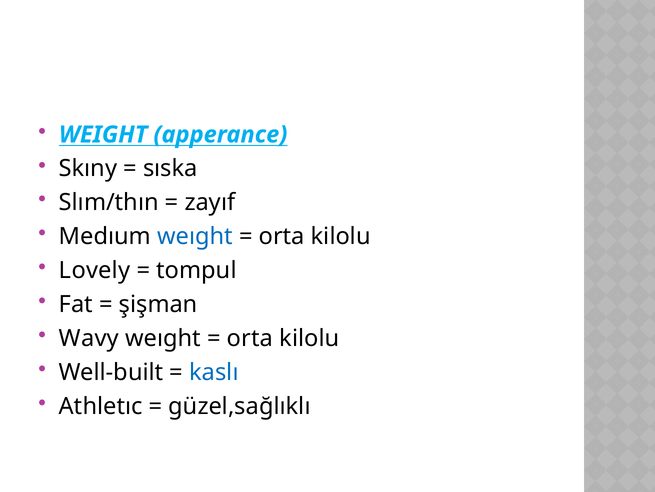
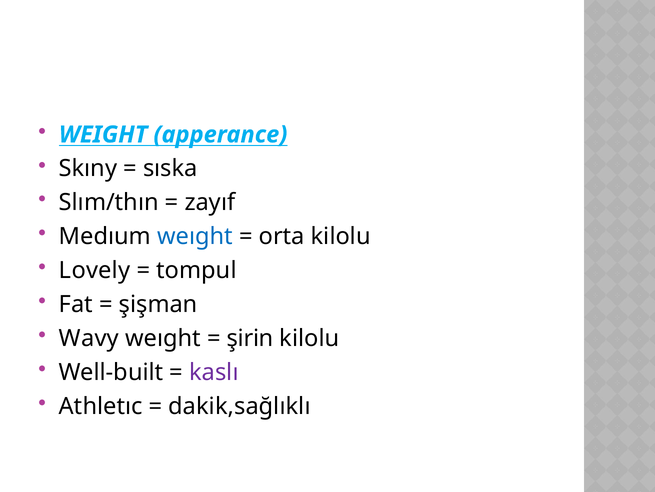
orta at (250, 338): orta -> şirin
kaslı colour: blue -> purple
güzel,sağlıklı: güzel,sağlıklı -> dakik,sağlıklı
